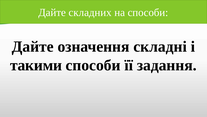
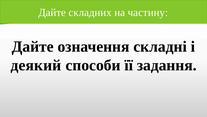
на способи: способи -> частину
такими: такими -> деякий
